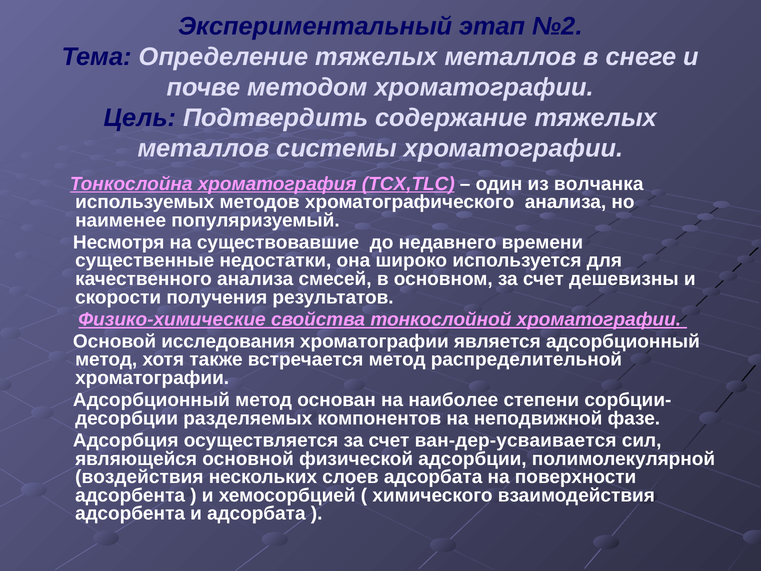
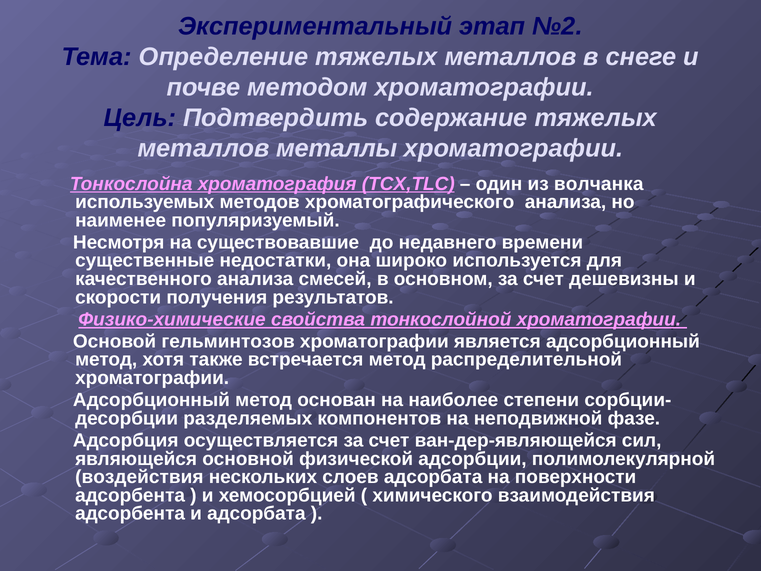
системы: системы -> металлы
исследования: исследования -> гельминтозов
ван-дер-усваивается: ван-дер-усваивается -> ван-дер-являющейся
